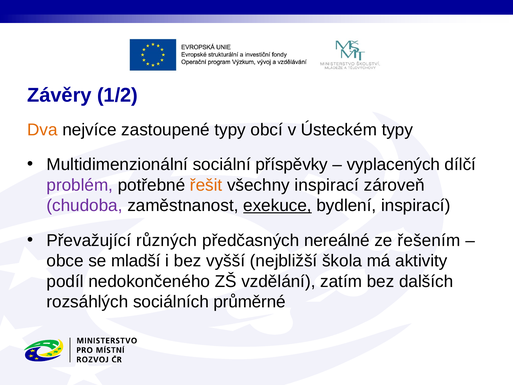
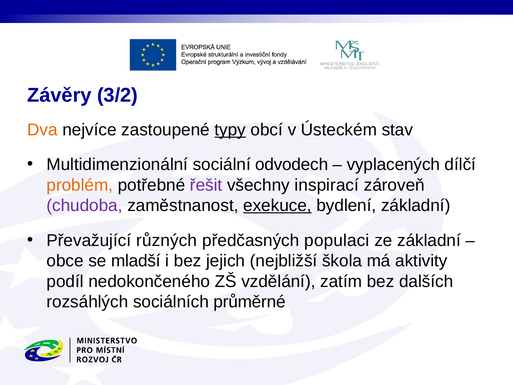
1/2: 1/2 -> 3/2
typy at (230, 130) underline: none -> present
Ústeckém typy: typy -> stav
příspěvky: příspěvky -> odvodech
problém colour: purple -> orange
řešit colour: orange -> purple
bydlení inspirací: inspirací -> základní
nereálné: nereálné -> populaci
ze řešením: řešením -> základní
vyšší: vyšší -> jejich
